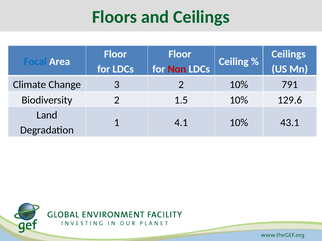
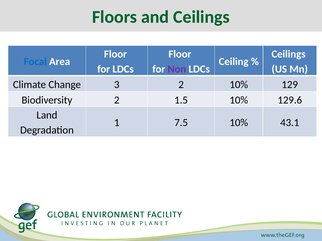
Non colour: red -> purple
791: 791 -> 129
4.1: 4.1 -> 7.5
